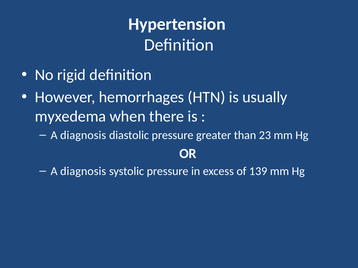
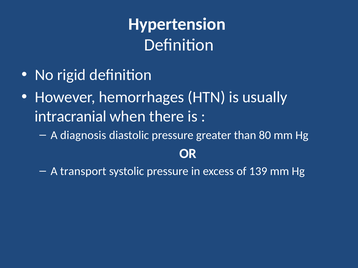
myxedema: myxedema -> intracranial
23: 23 -> 80
diagnosis at (83, 172): diagnosis -> transport
